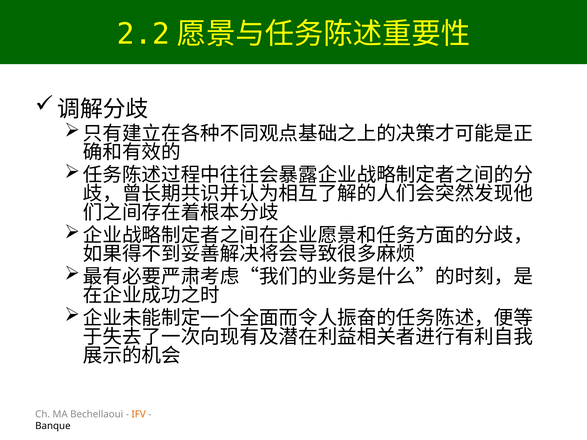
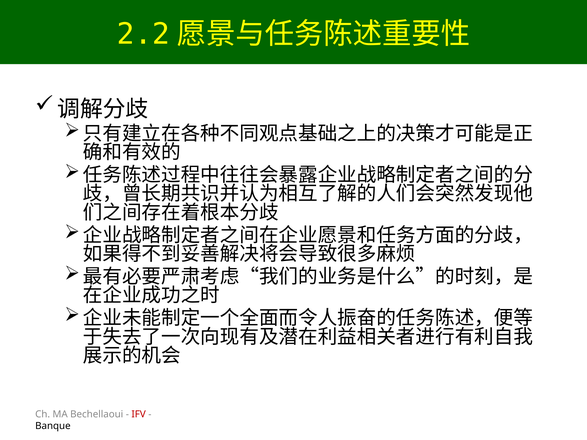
IFV colour: orange -> red
